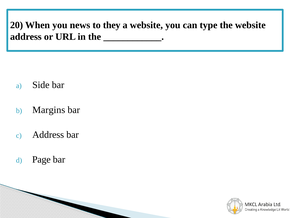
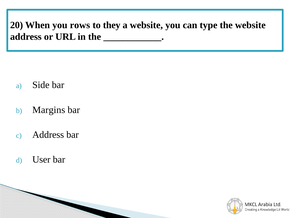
news: news -> rows
Page: Page -> User
